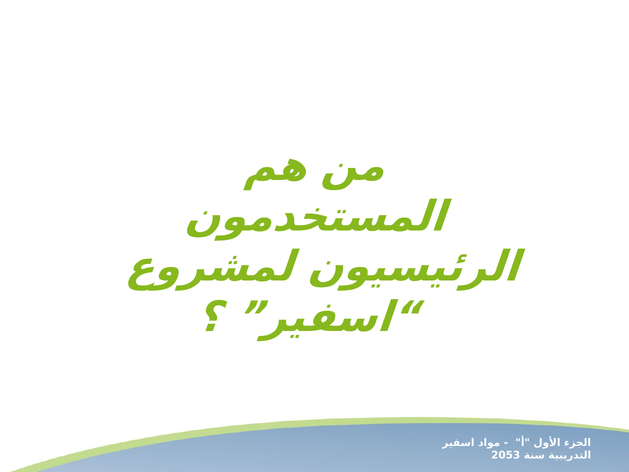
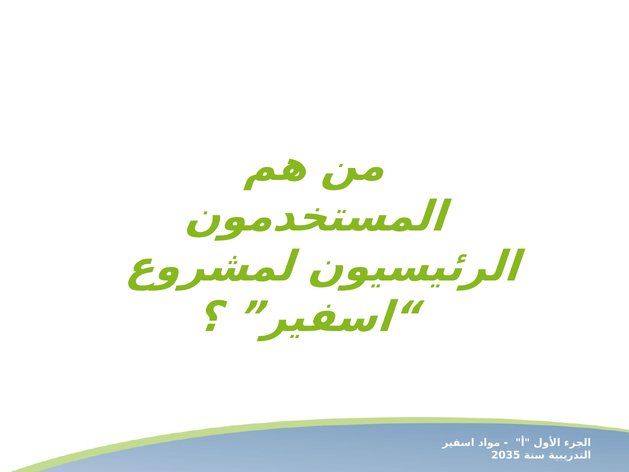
2053: 2053 -> 2035
